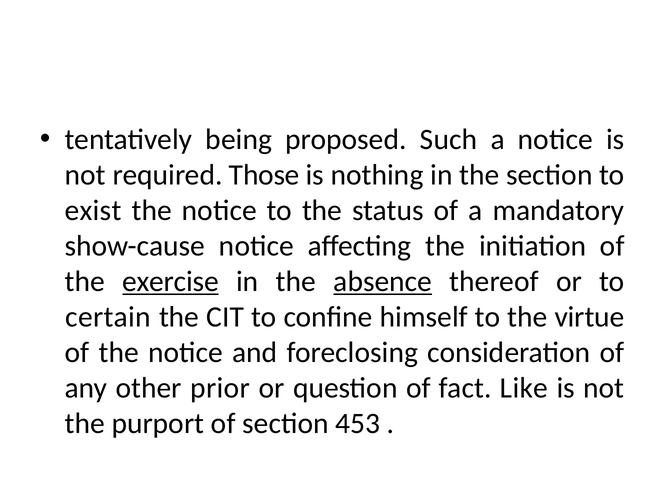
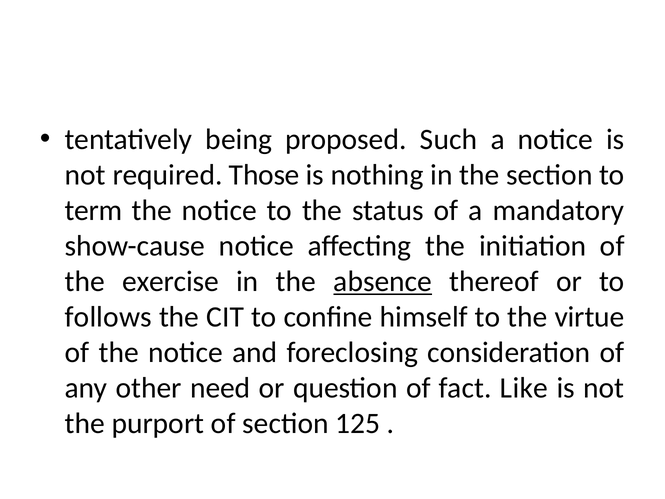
exist: exist -> term
exercise underline: present -> none
certain: certain -> follows
prior: prior -> need
453: 453 -> 125
